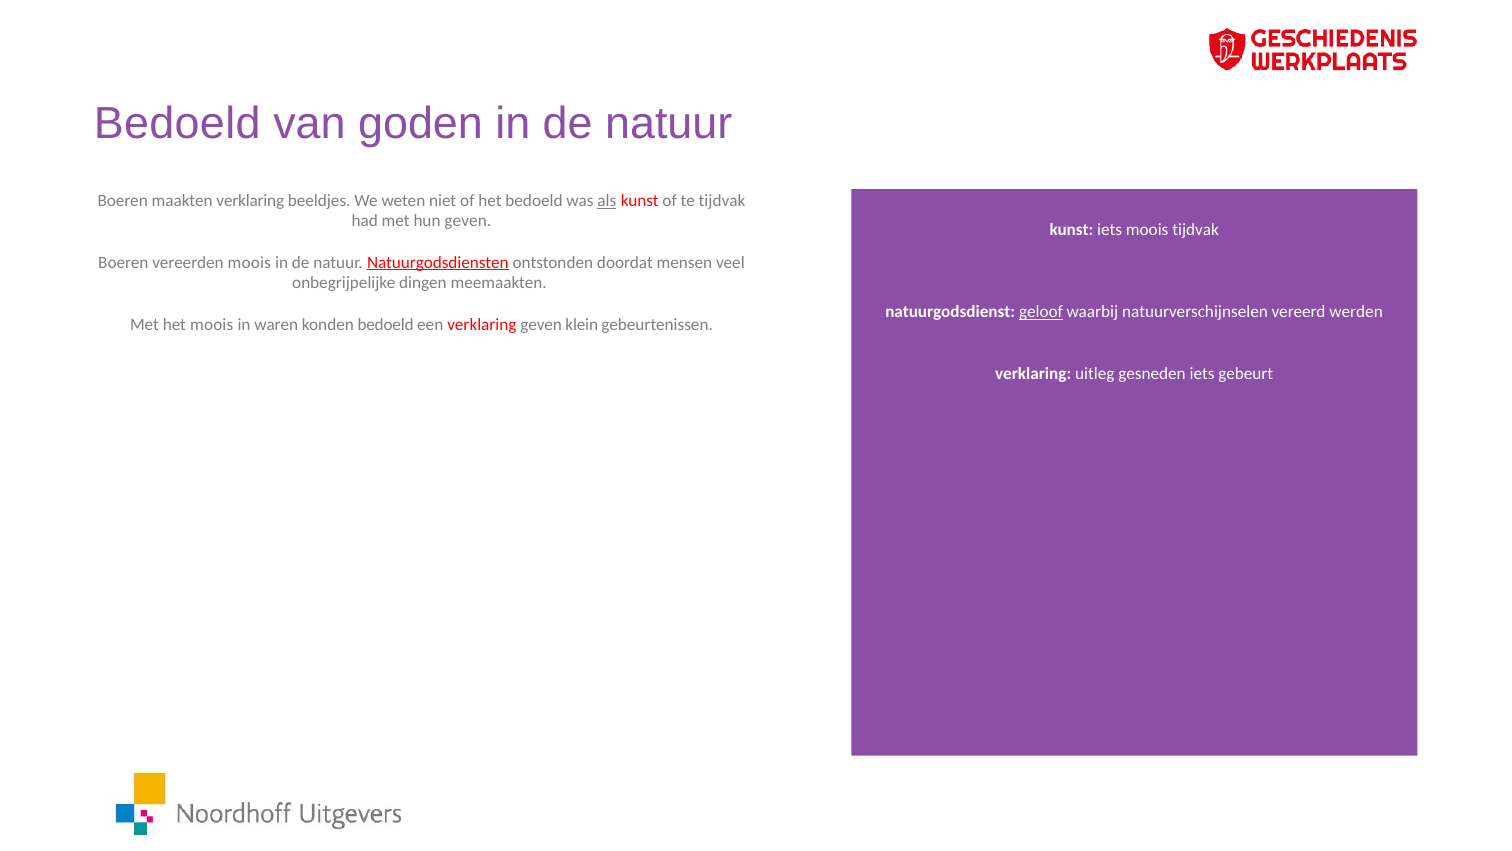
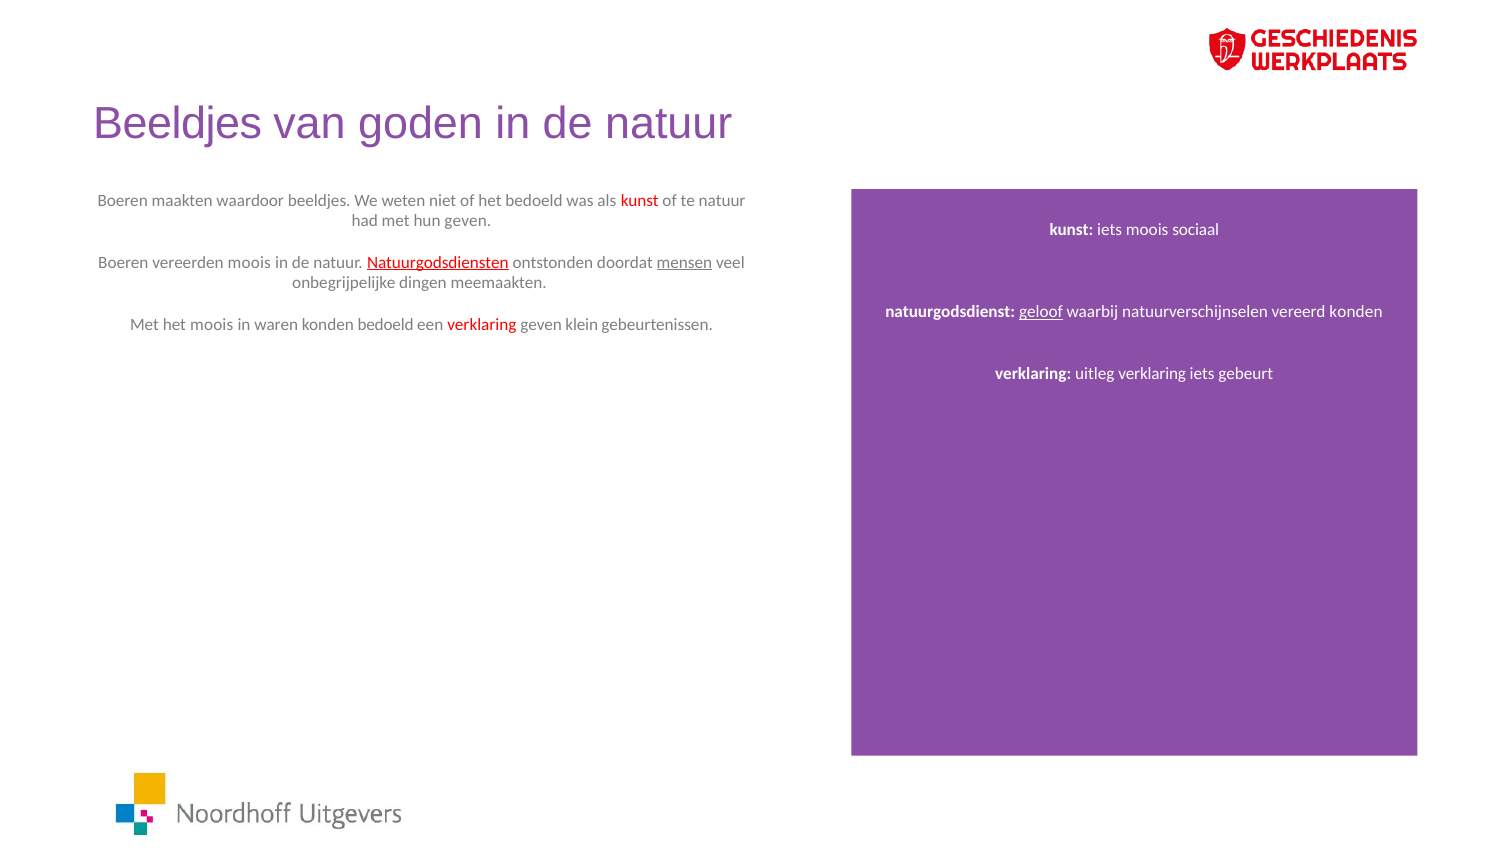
Bedoeld at (177, 124): Bedoeld -> Beeldjes
maakten verklaring: verklaring -> waardoor
als underline: present -> none
te tijdvak: tijdvak -> natuur
moois tijdvak: tijdvak -> sociaal
mensen underline: none -> present
vereerd werden: werden -> konden
uitleg gesneden: gesneden -> verklaring
